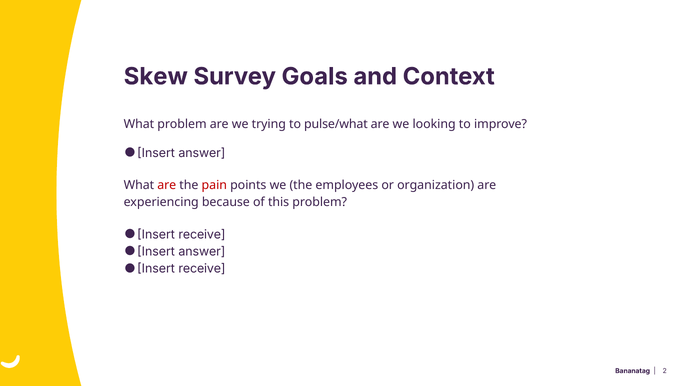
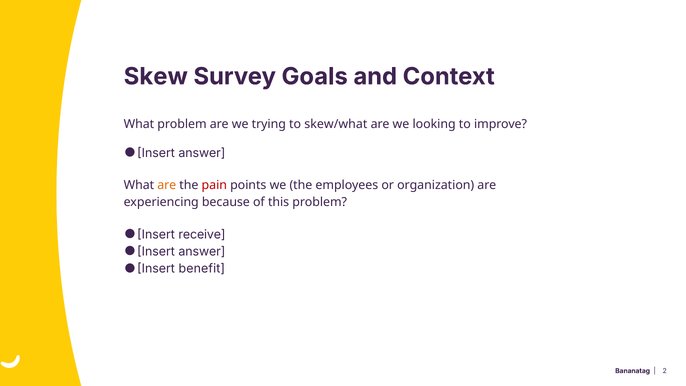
pulse/what: pulse/what -> skew/what
are at (167, 185) colour: red -> orange
receive at (202, 269): receive -> benefit
